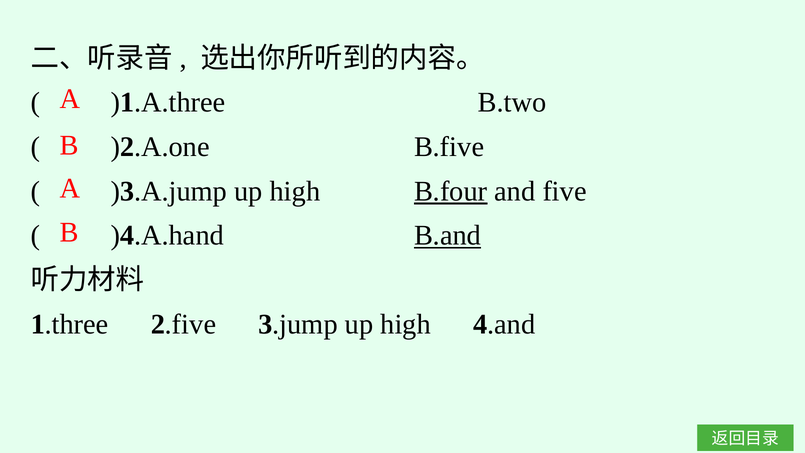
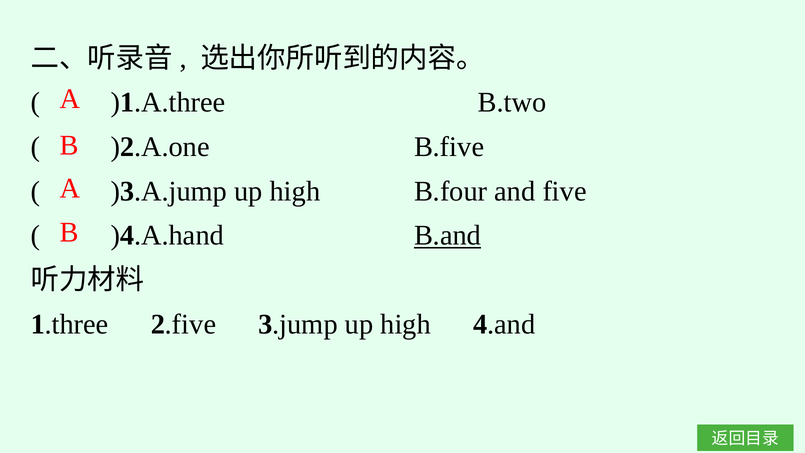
B.four underline: present -> none
